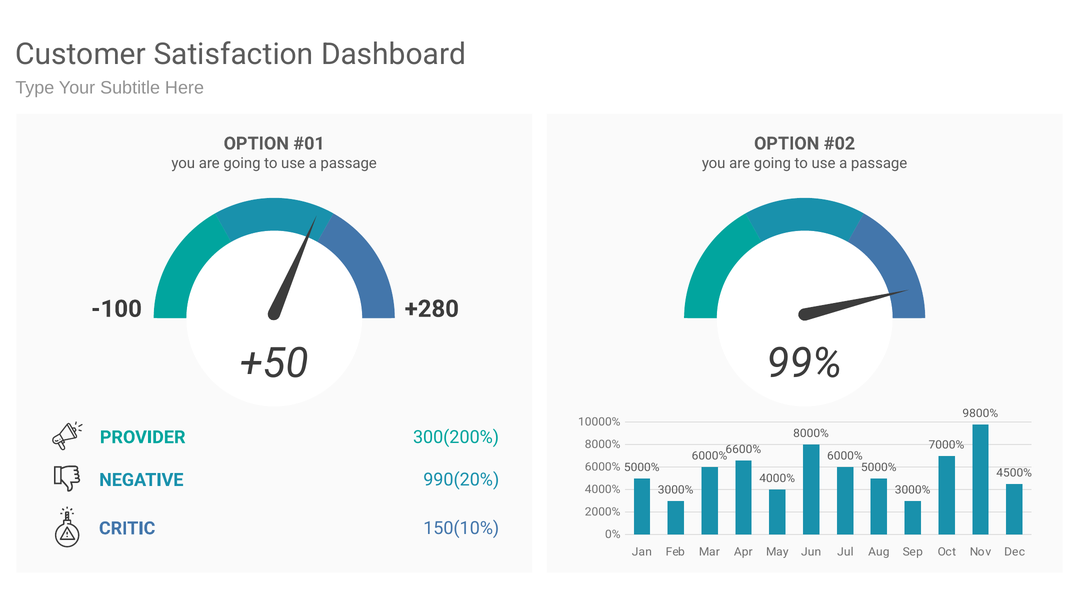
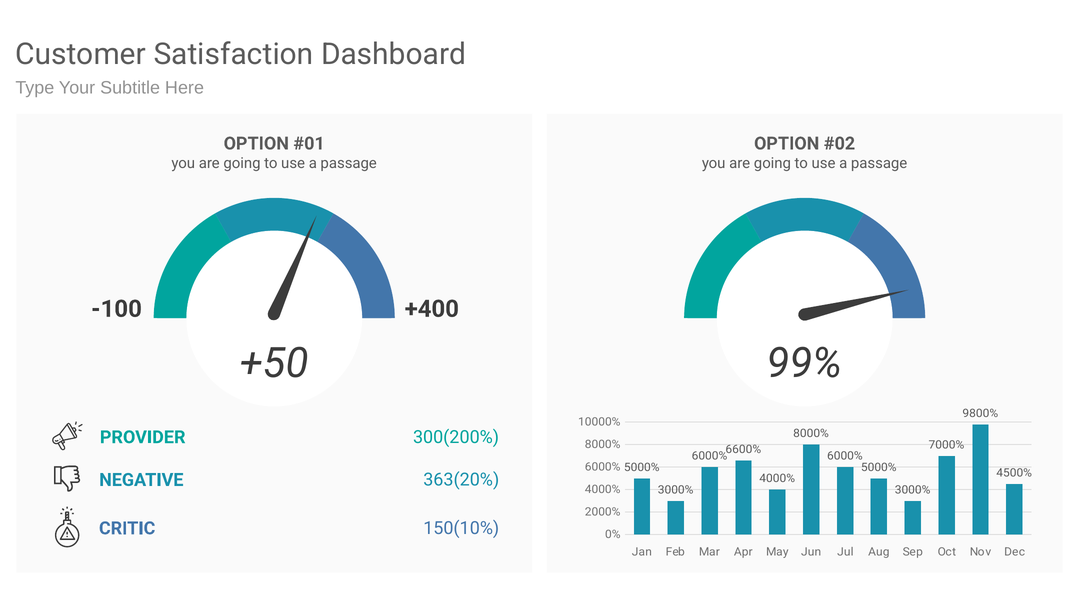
+280: +280 -> +400
990(20%: 990(20% -> 363(20%
